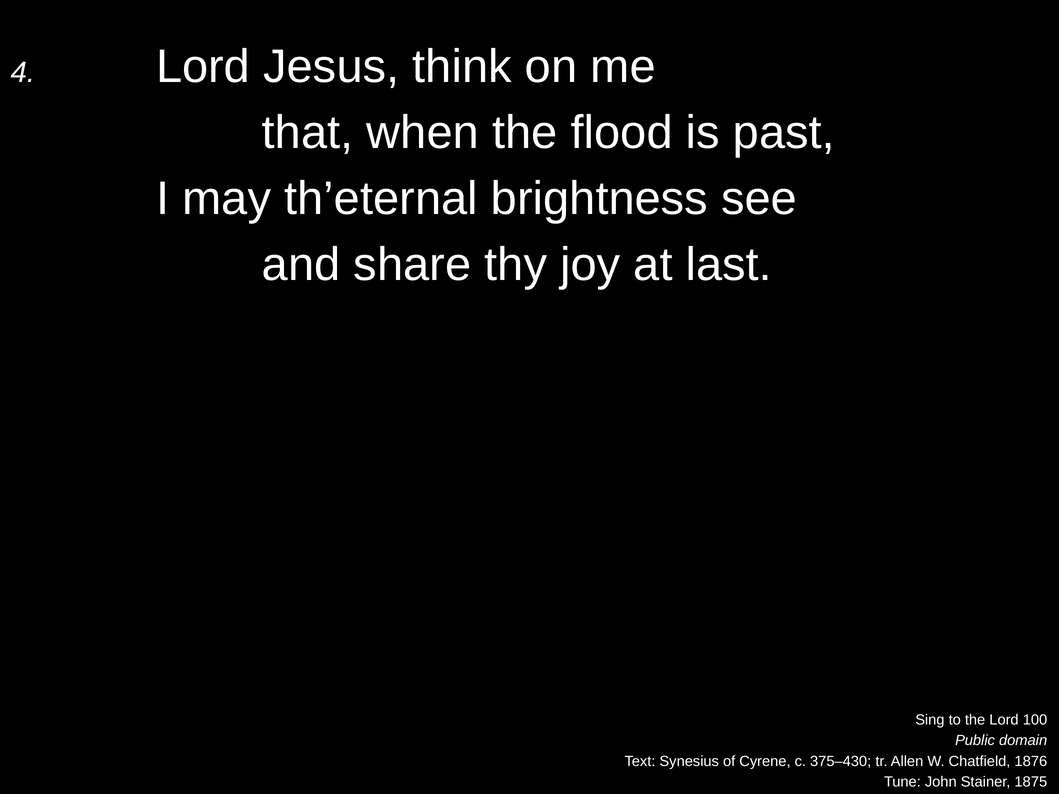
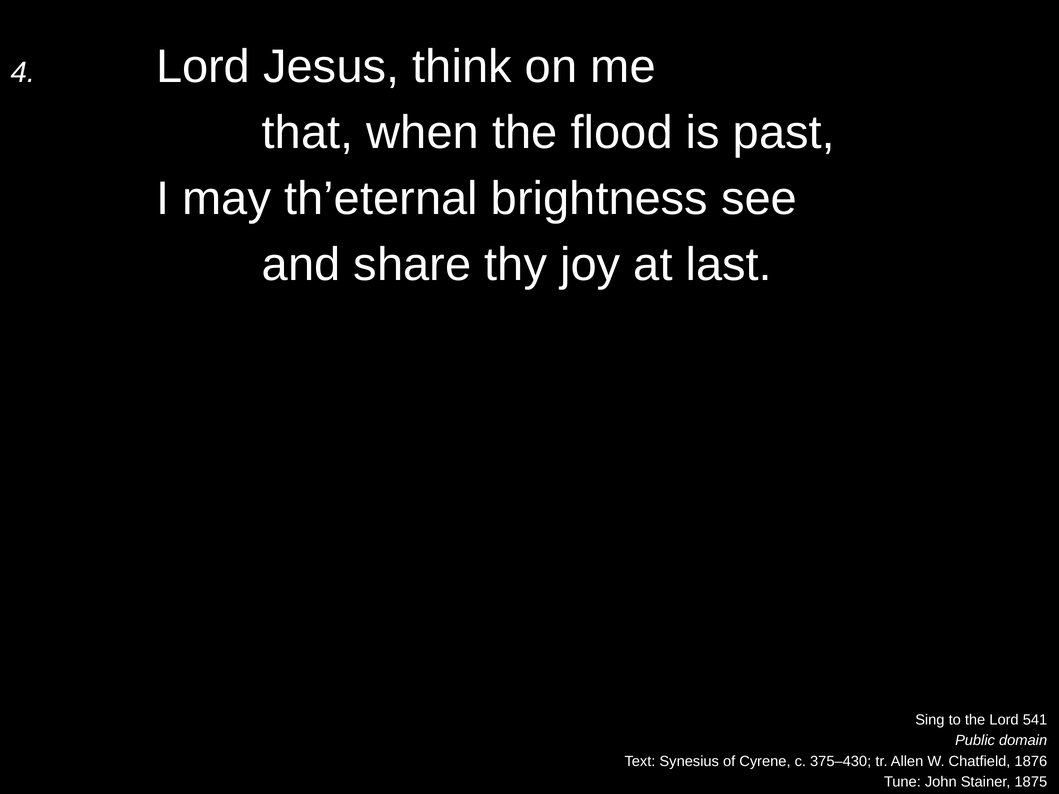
100: 100 -> 541
